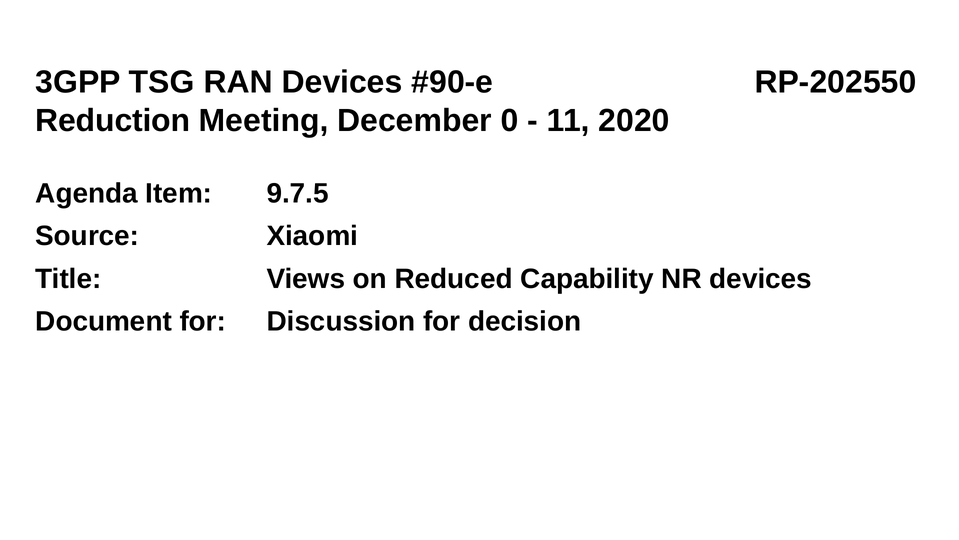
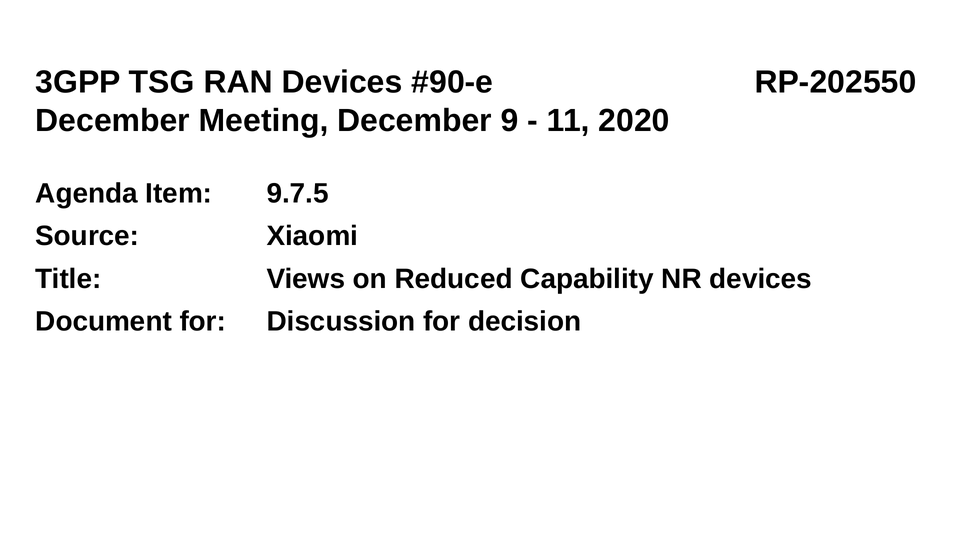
Reduction at (113, 121): Reduction -> December
0: 0 -> 9
